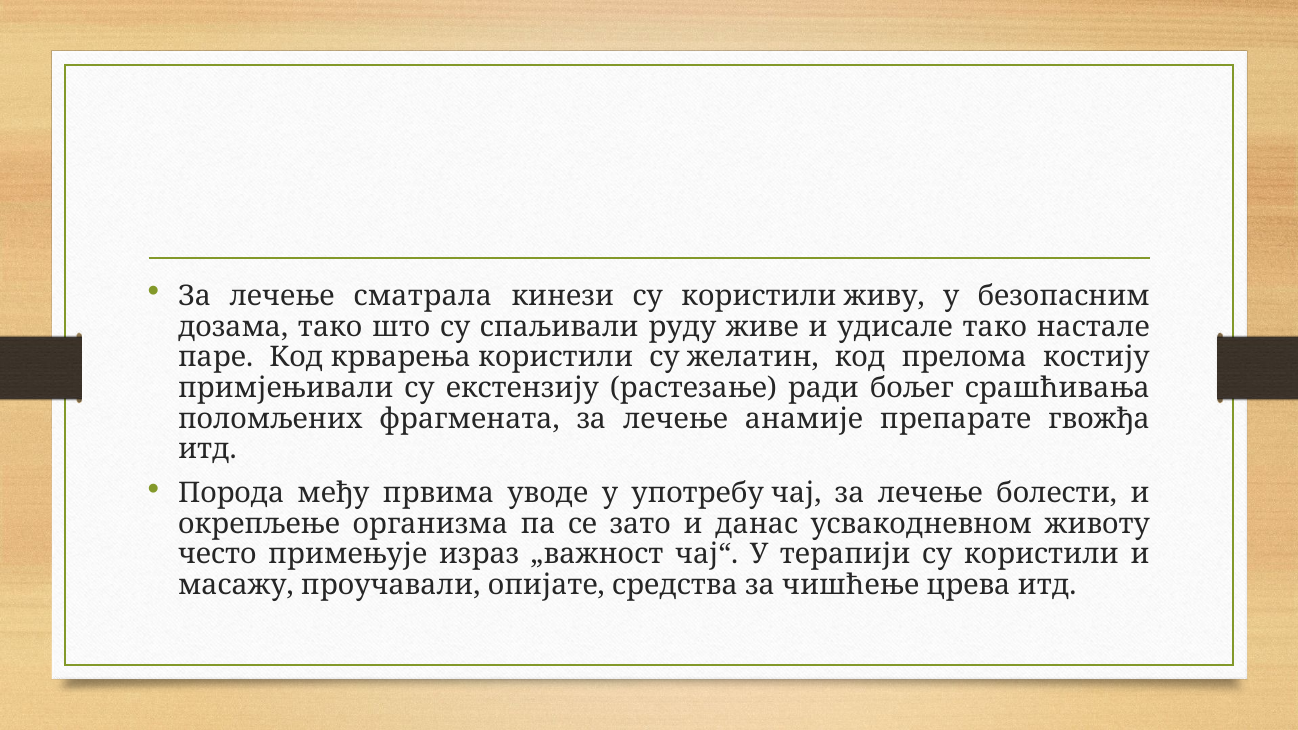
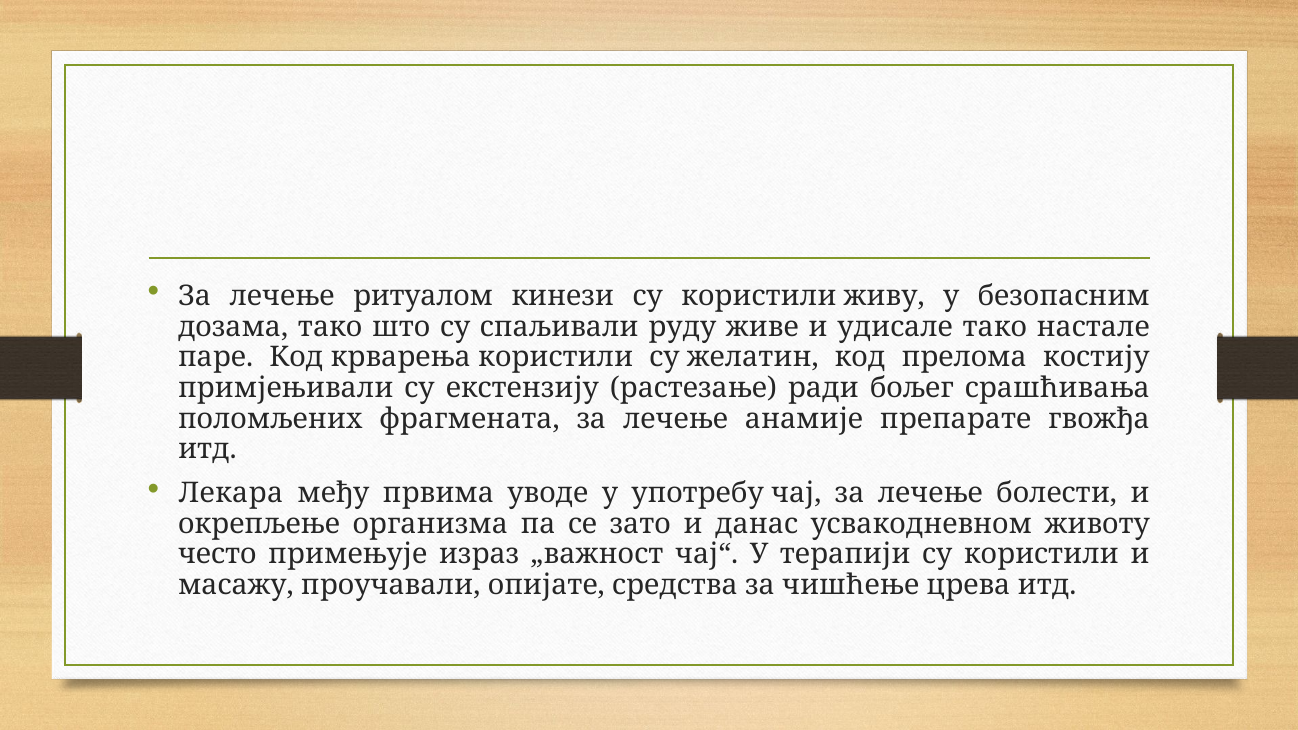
сматрала: сматрала -> ритуалом
Порода: Порода -> Лекара
